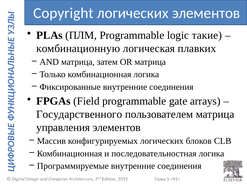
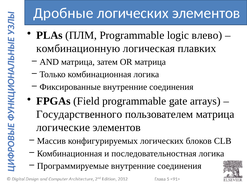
Copyright: Copyright -> Дробные
такие: такие -> влево
управления: управления -> логические
